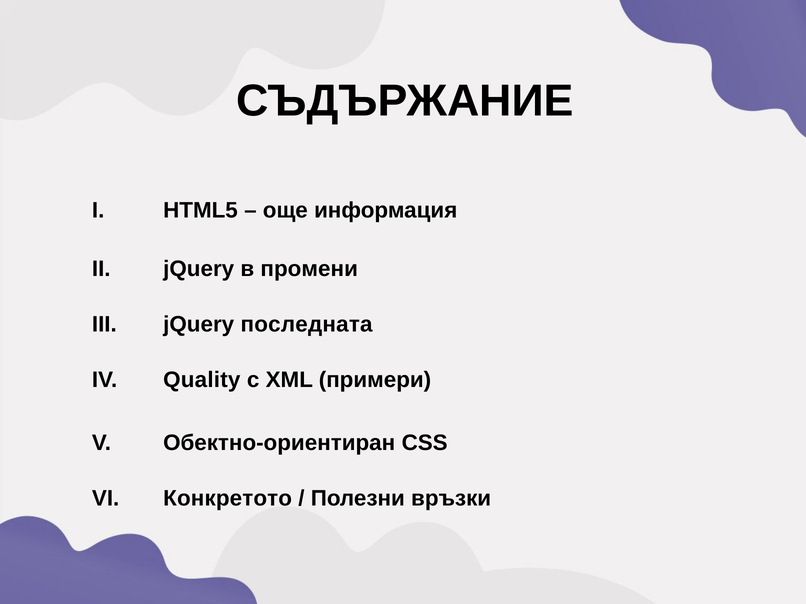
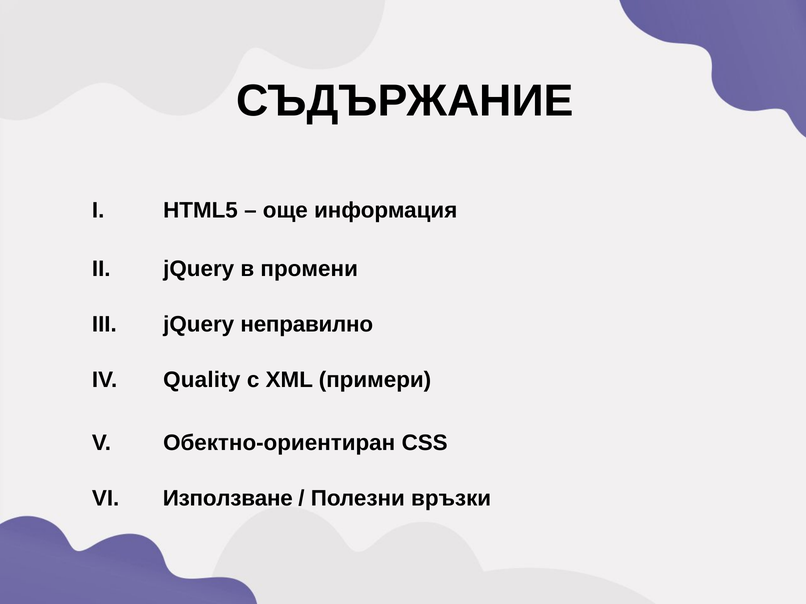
последната: последната -> неправилно
Конкретото: Конкретото -> Използване
